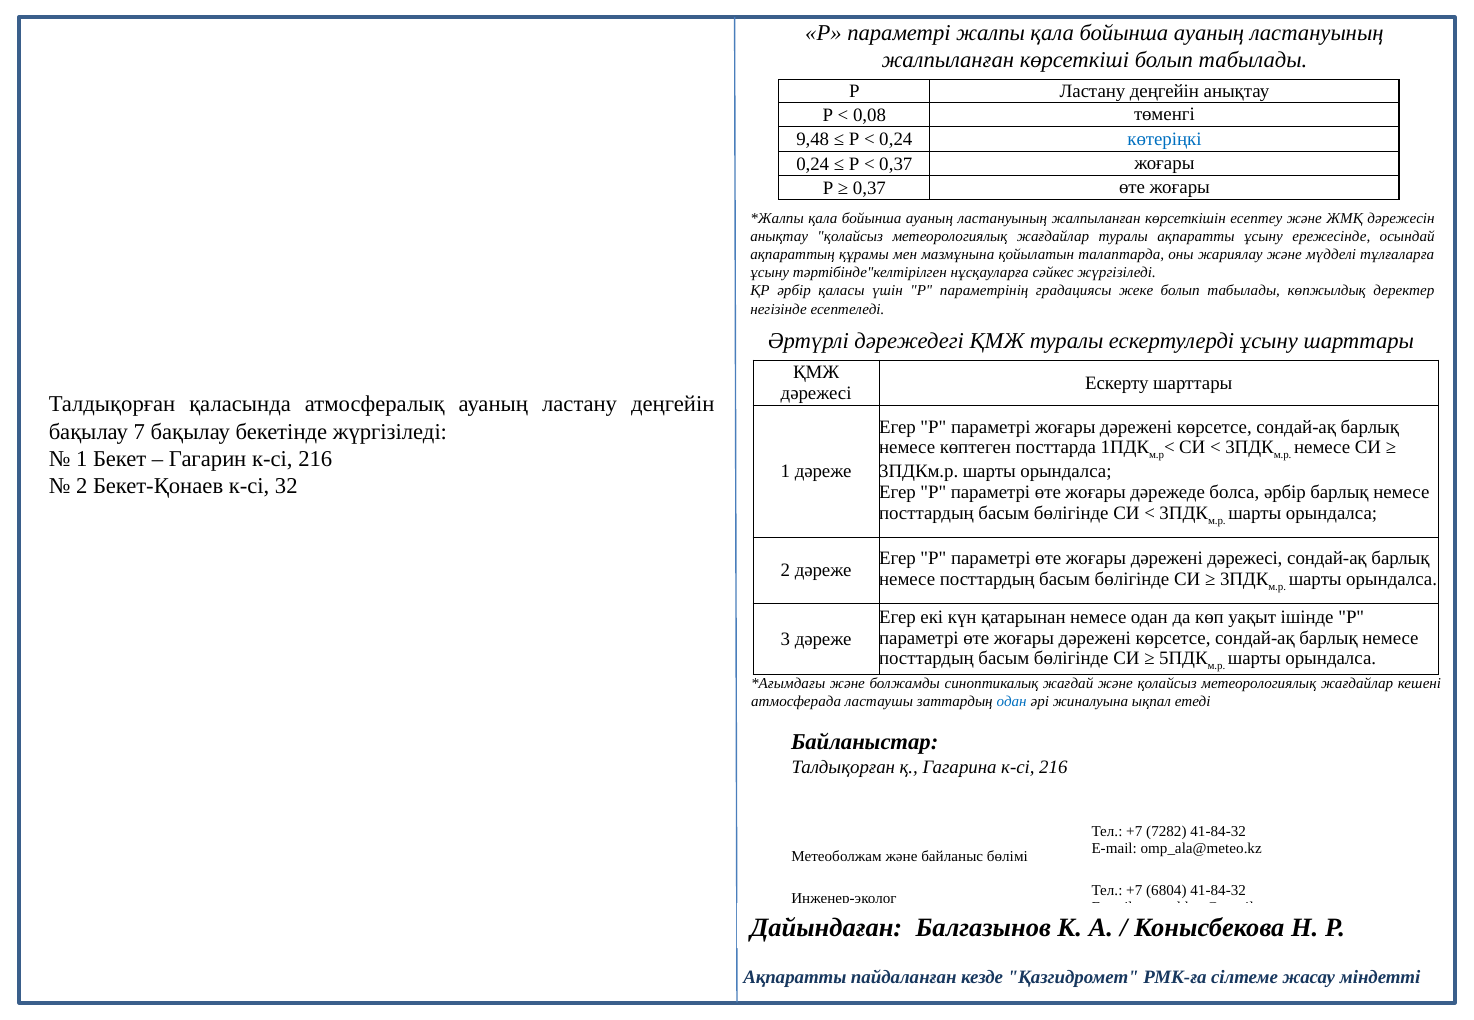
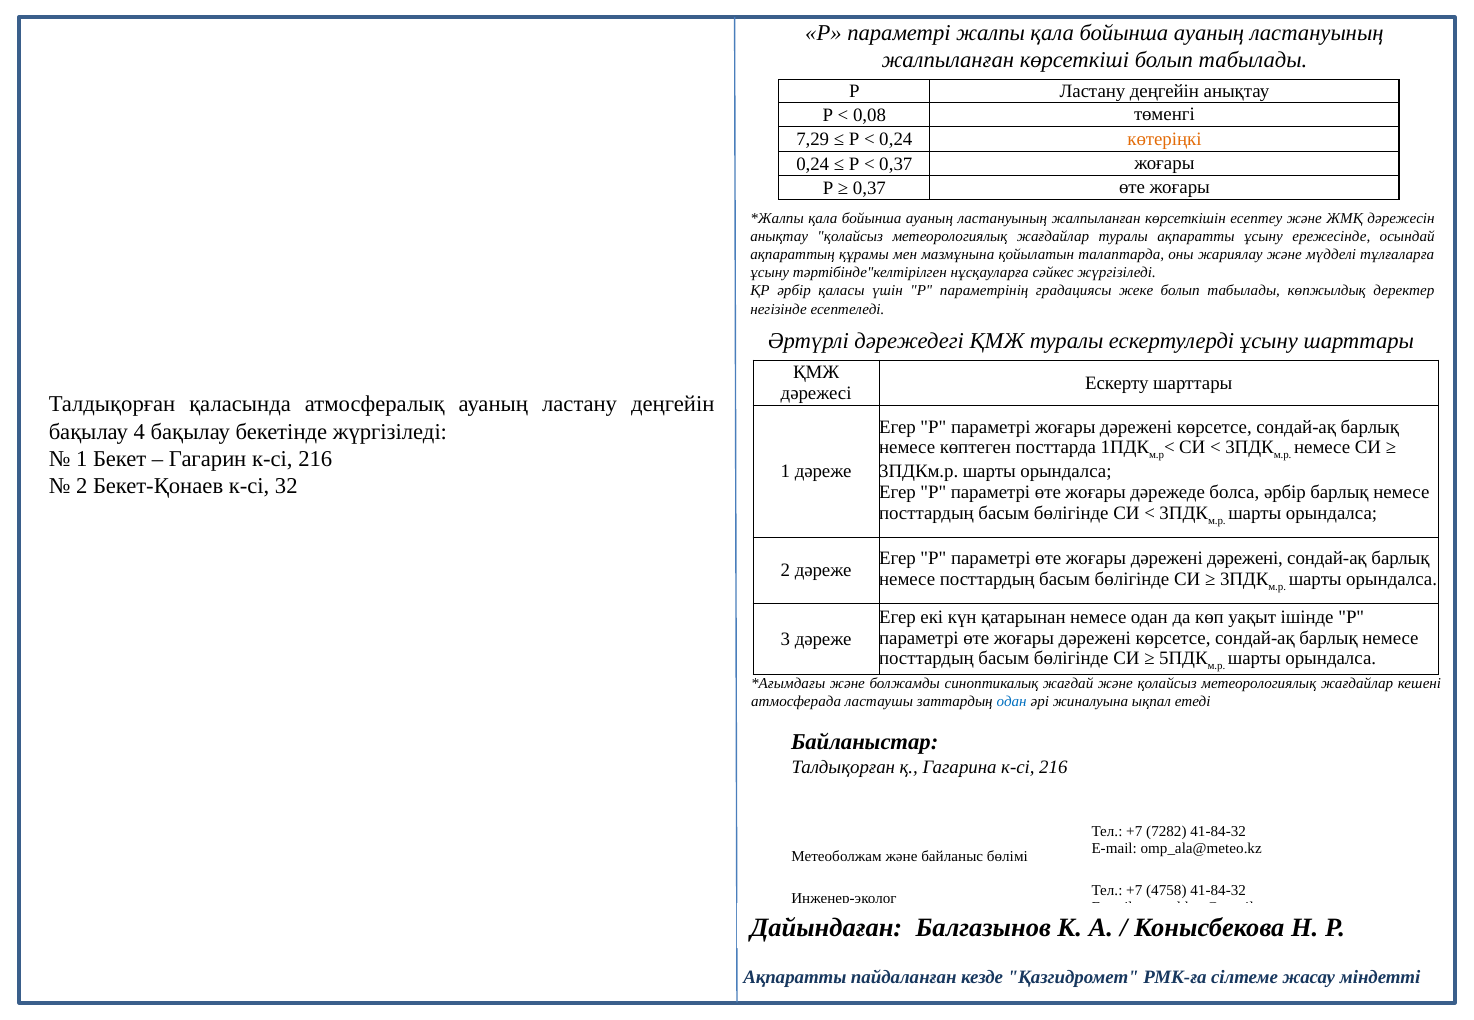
9,48: 9,48 -> 7,29
көтеріңкі colour: blue -> orange
7: 7 -> 4
дәрежені дәрежесі: дәрежесі -> дәрежені
6804: 6804 -> 4758
